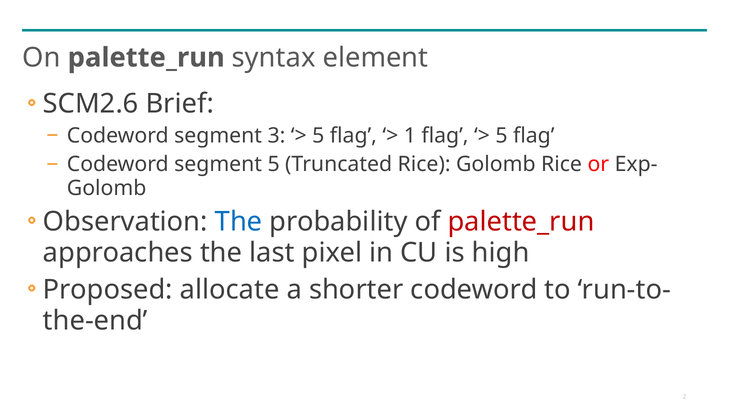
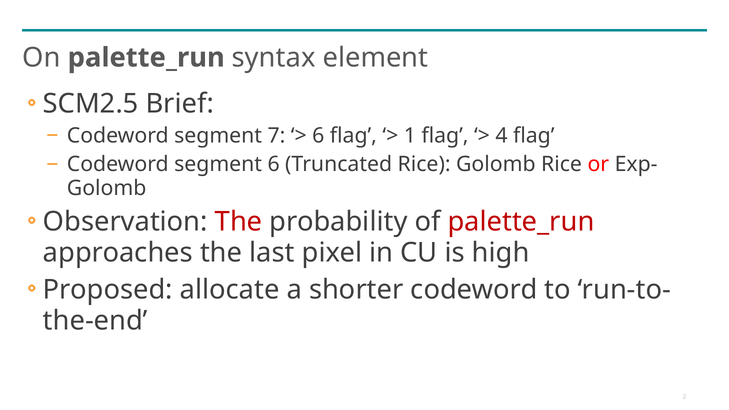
SCM2.6: SCM2.6 -> SCM2.5
3: 3 -> 7
5 at (318, 136): 5 -> 6
5 at (501, 136): 5 -> 4
segment 5: 5 -> 6
The at (239, 222) colour: blue -> red
